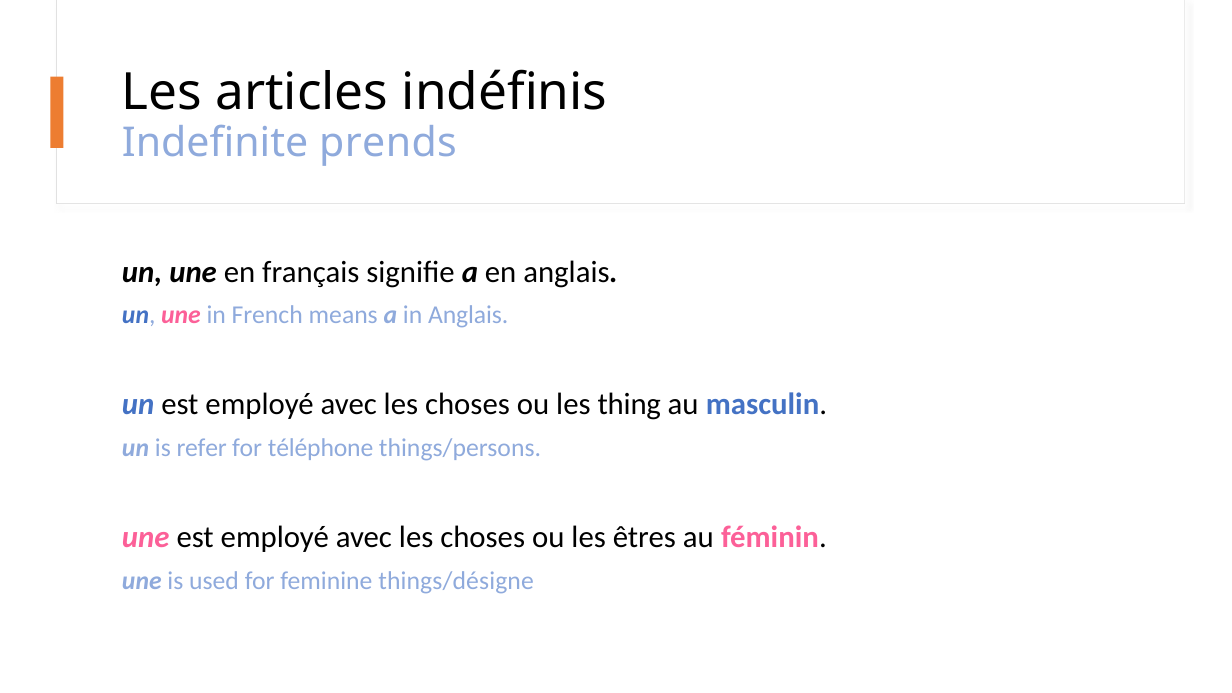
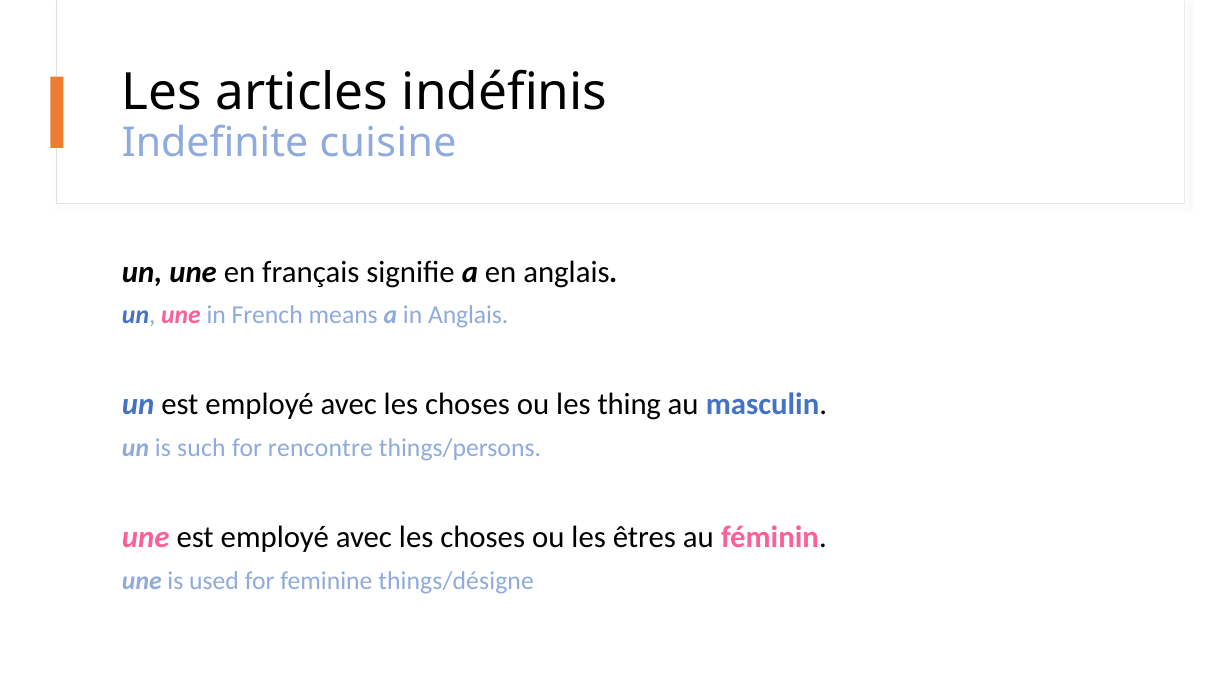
prends: prends -> cuisine
refer: refer -> such
téléphone: téléphone -> rencontre
